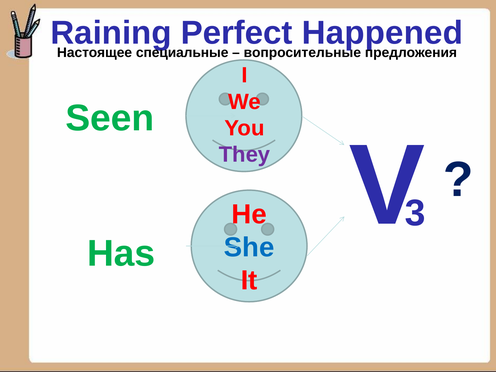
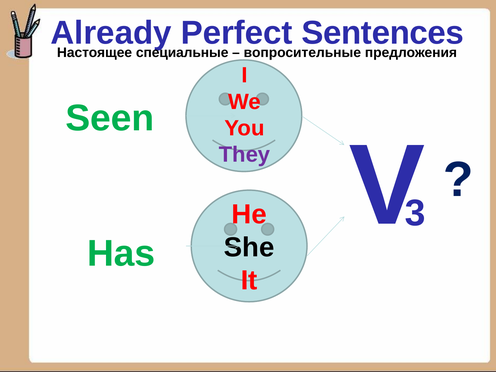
Raining: Raining -> Already
Happened: Happened -> Sentences
She colour: blue -> black
